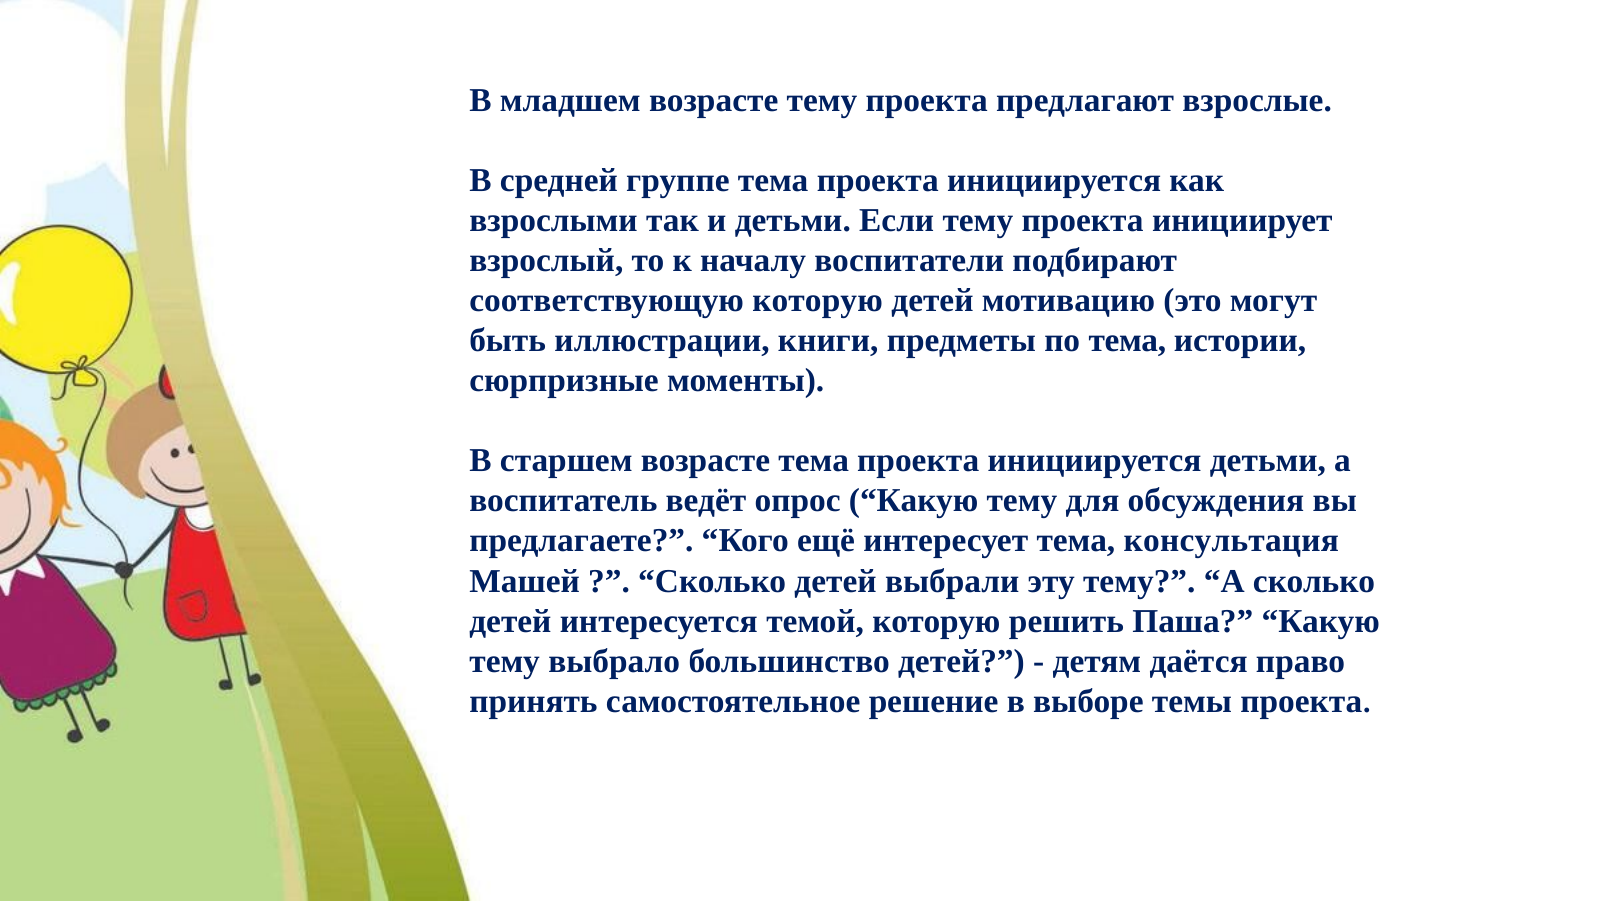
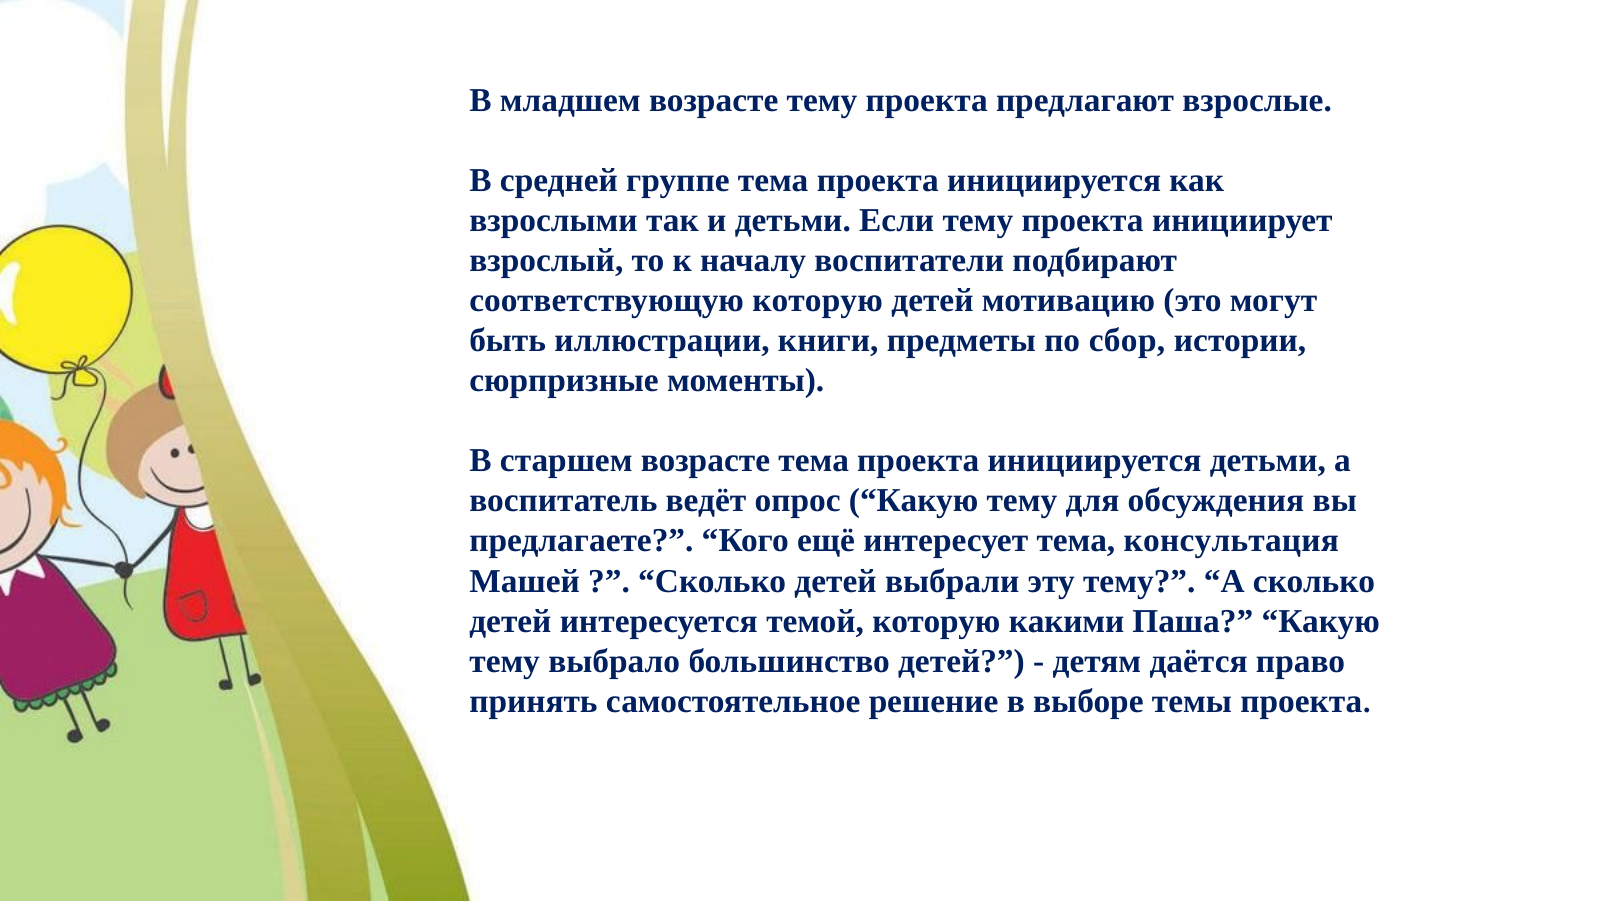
по тема: тема -> сбор
решить: решить -> какими
